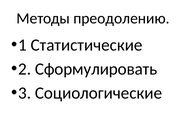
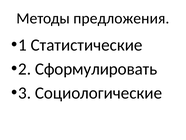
преодолению: преодолению -> предложения
